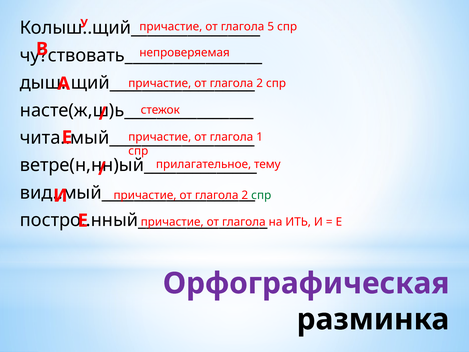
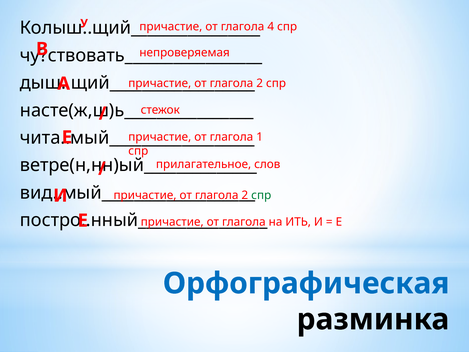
5: 5 -> 4
тему: тему -> слов
Орфографическая colour: purple -> blue
